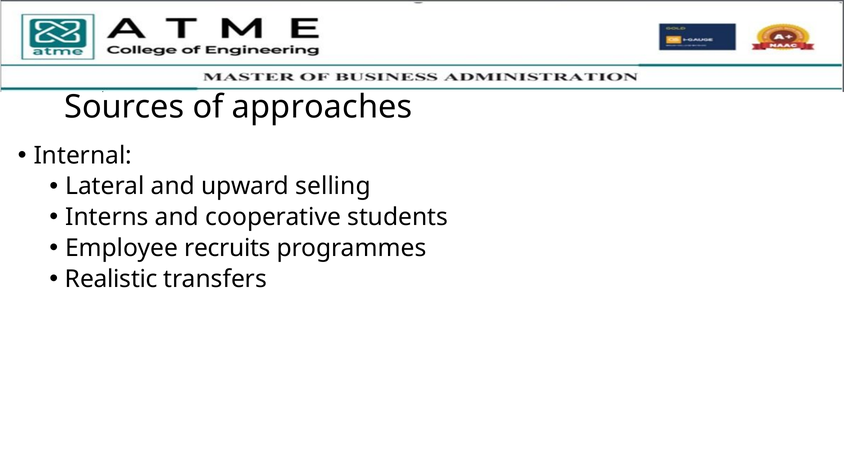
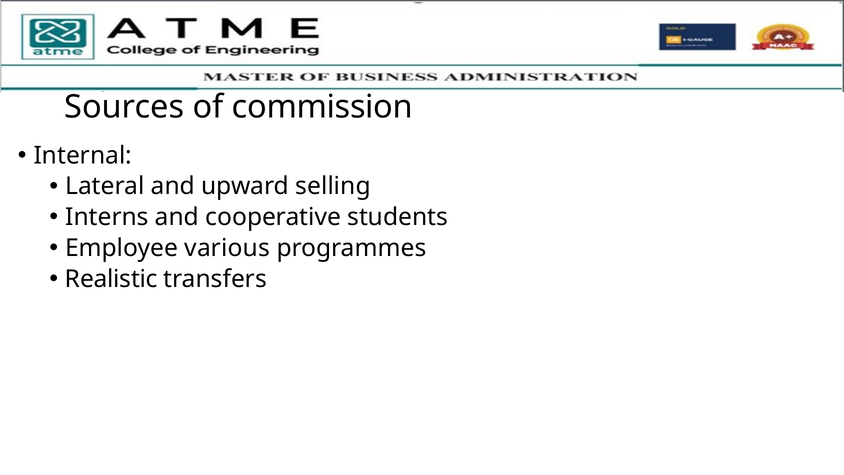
approaches: approaches -> commission
recruits: recruits -> various
